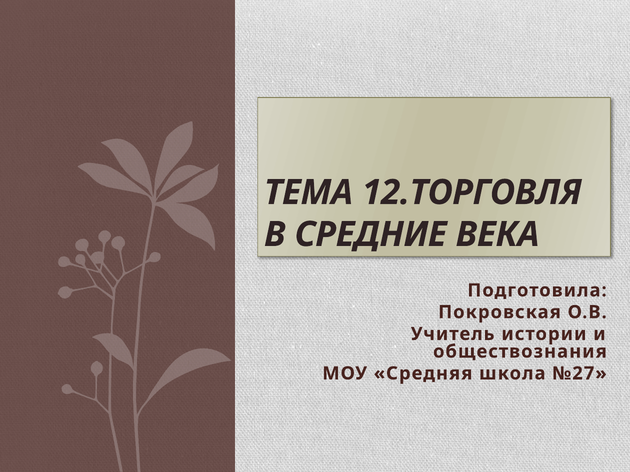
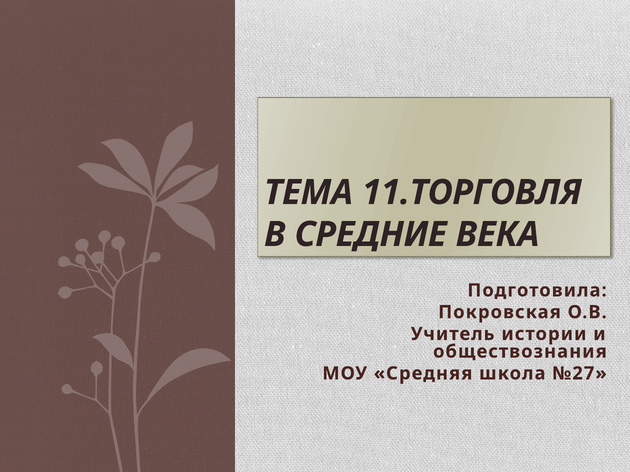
12.ТОРГОВЛЯ: 12.ТОРГОВЛЯ -> 11.ТОРГОВЛЯ
